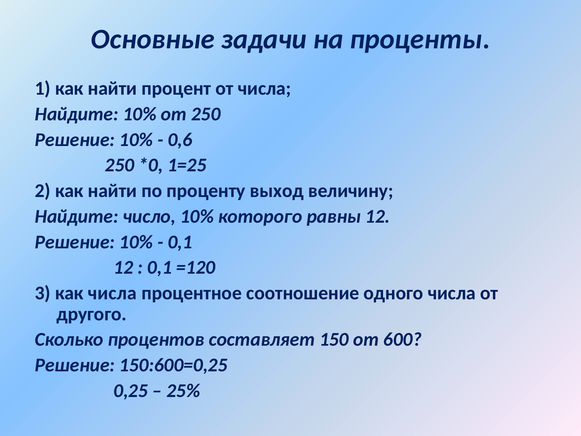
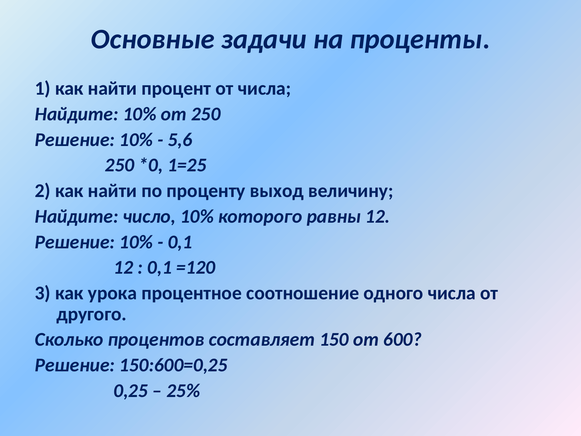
0,6: 0,6 -> 5,6
как числа: числа -> урока
